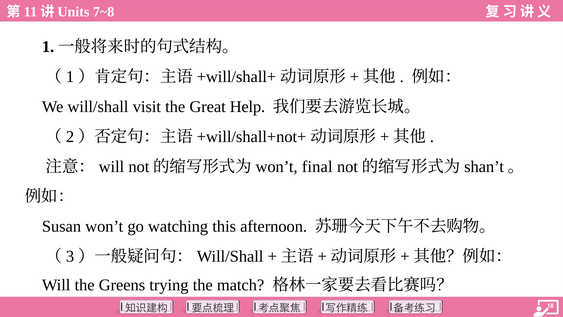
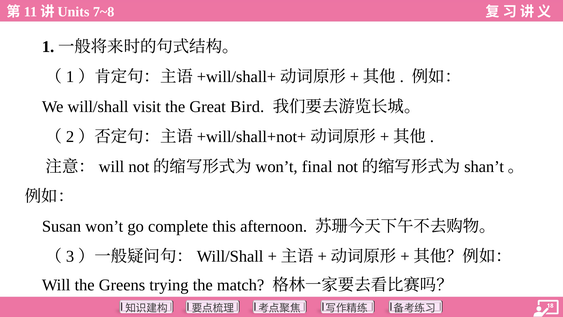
Help: Help -> Bird
watching: watching -> complete
